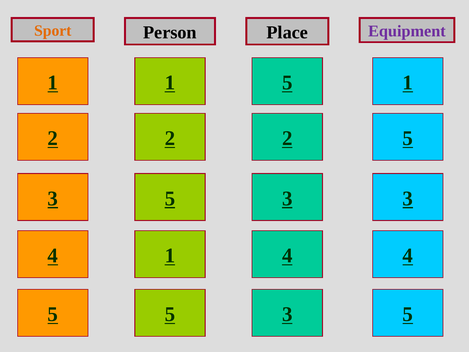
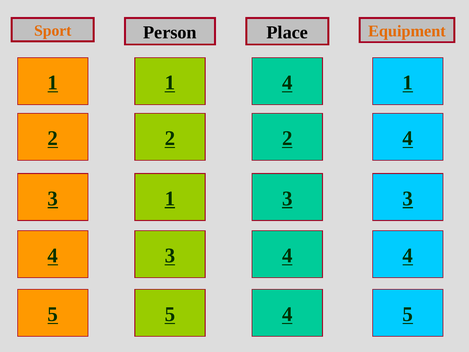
Equipment colour: purple -> orange
5 at (287, 83): 5 -> 4
5 at (408, 138): 5 -> 4
5 at (170, 198): 5 -> 1
4 1: 1 -> 3
5 5 3: 3 -> 4
